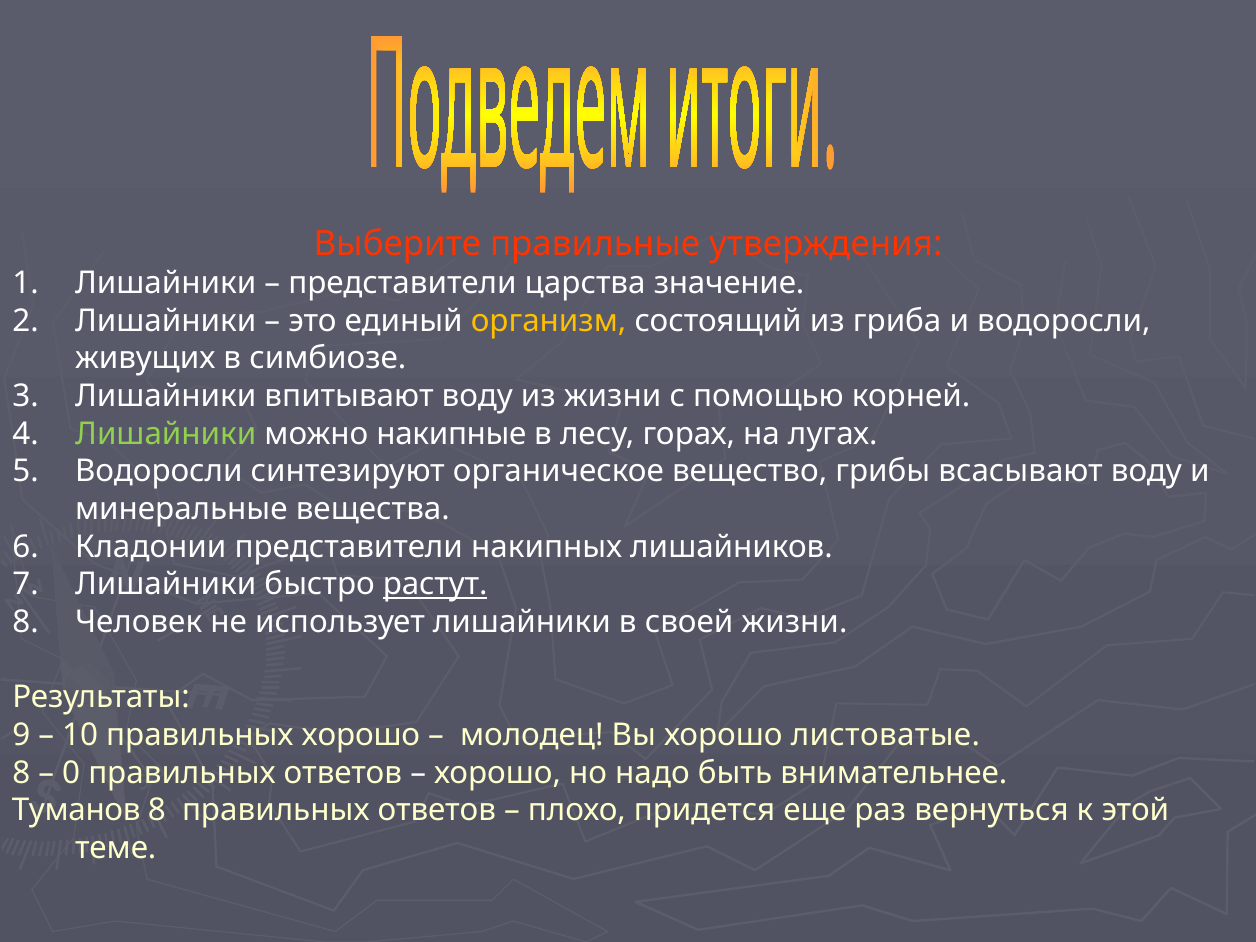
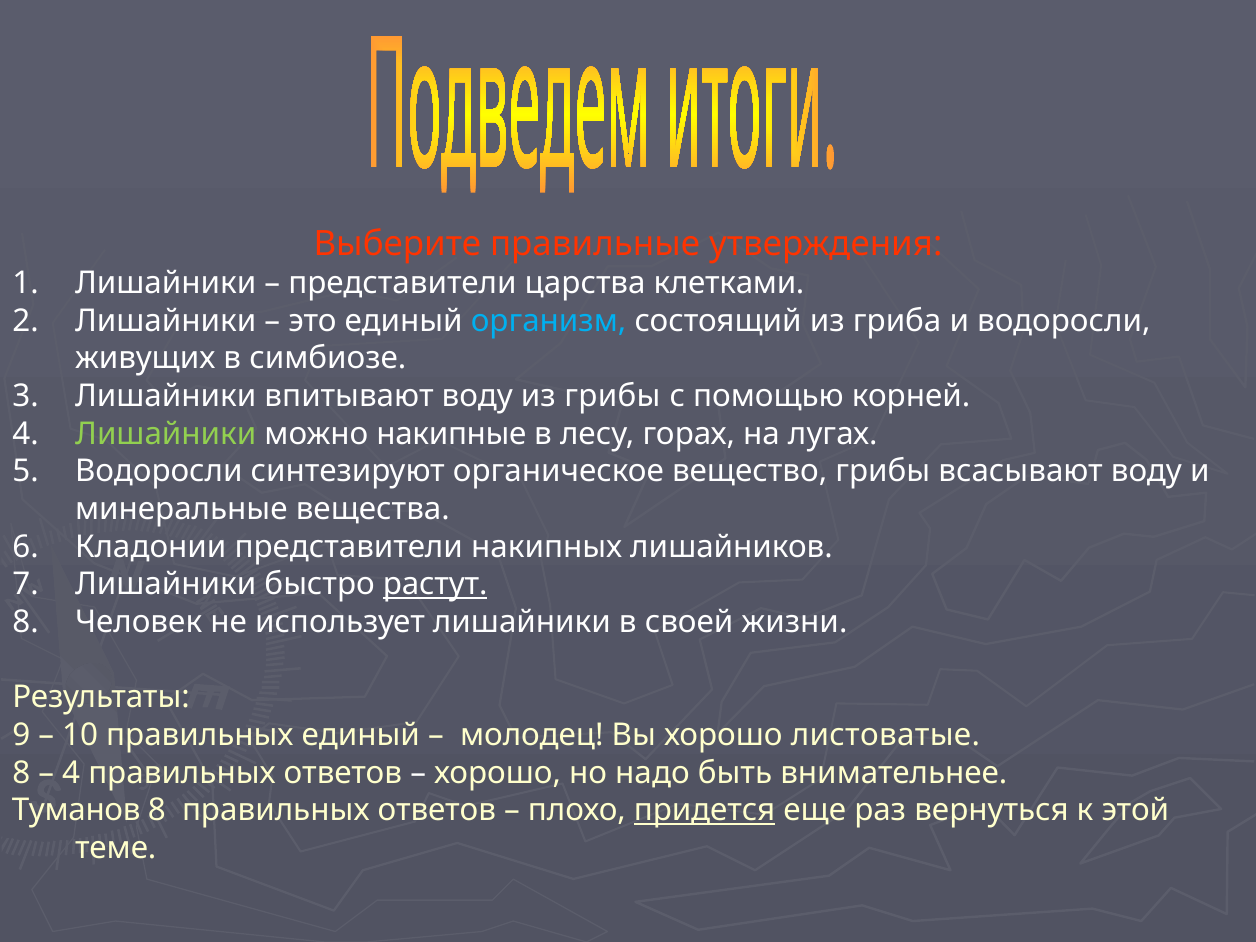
значение: значение -> клетками
организм colour: yellow -> light blue
из жизни: жизни -> грибы
правильных хорошо: хорошо -> единый
0 at (71, 773): 0 -> 4
придется underline: none -> present
